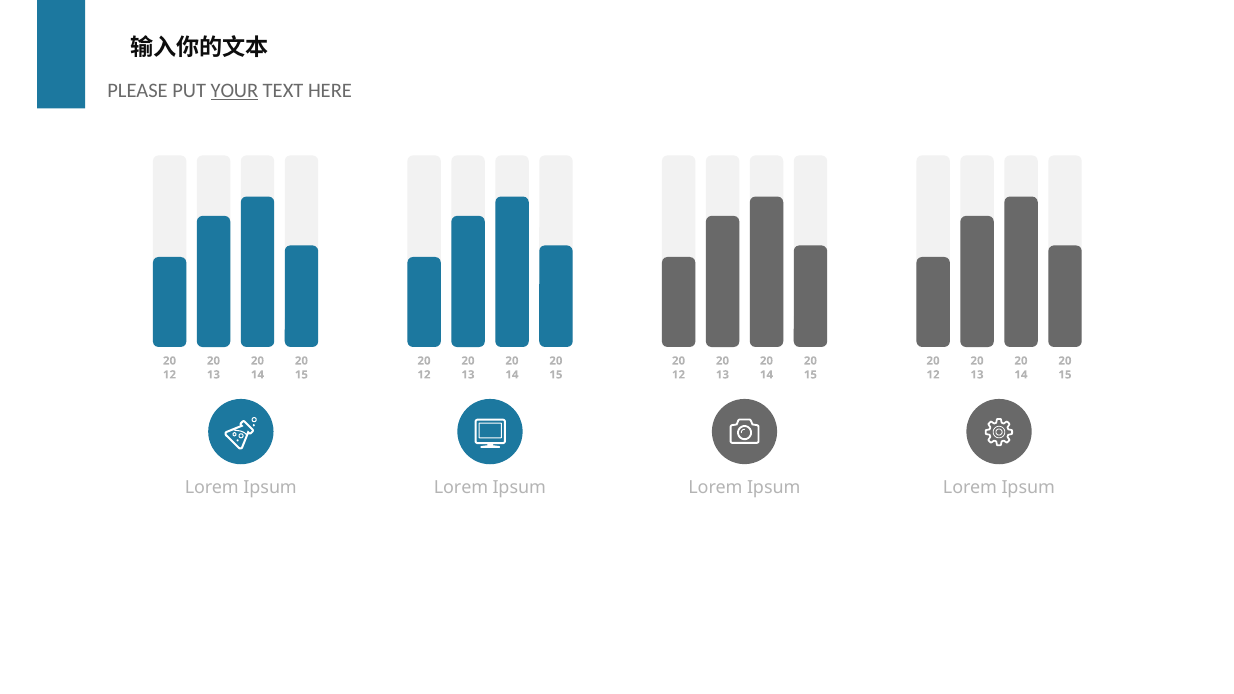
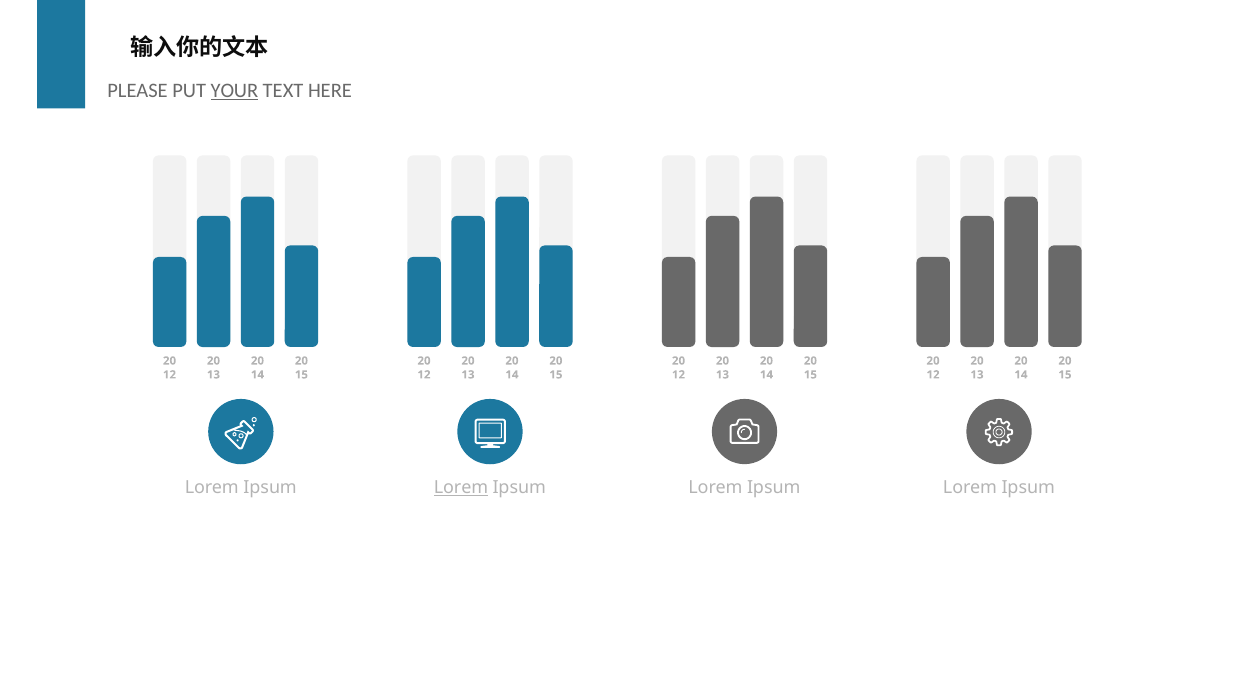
Lorem at (461, 488) underline: none -> present
